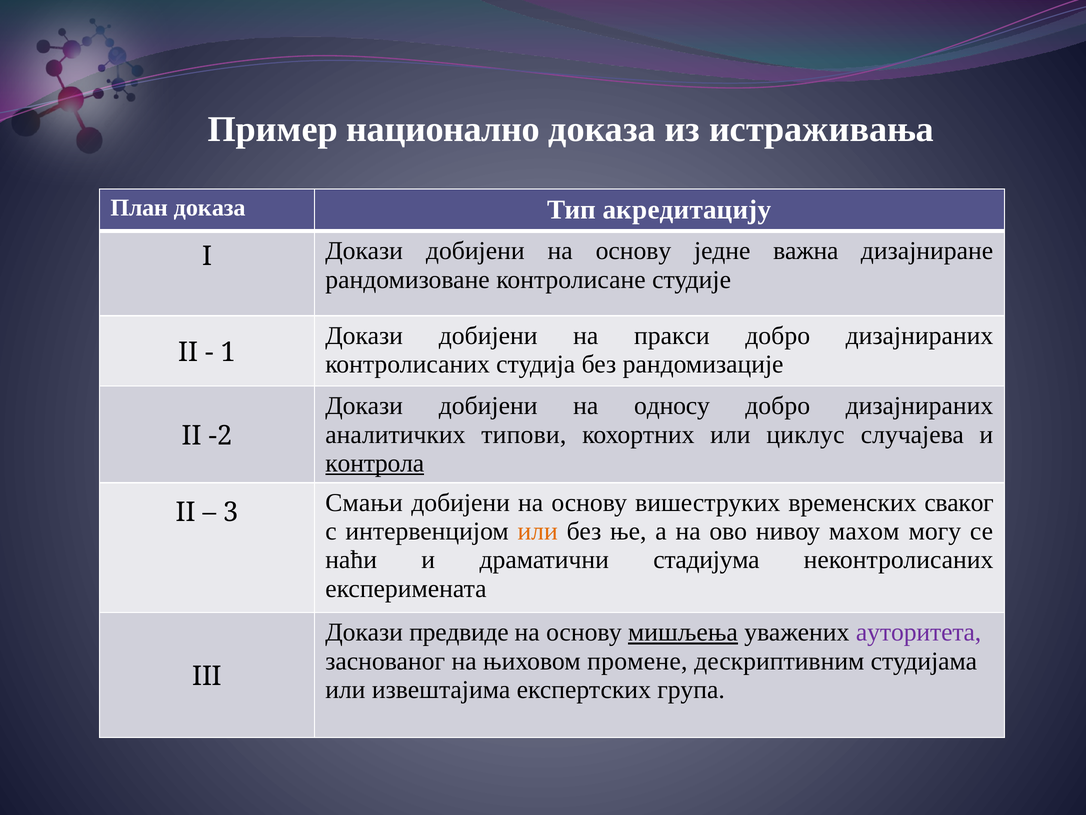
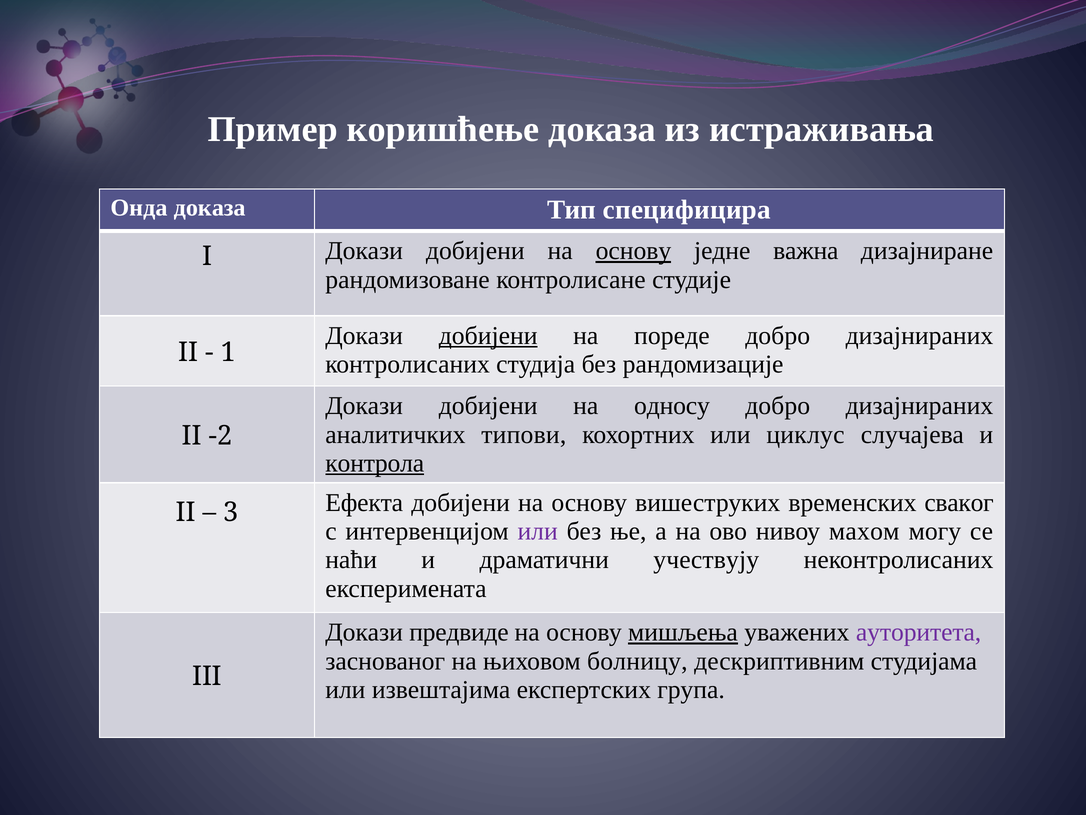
национално: национално -> коришћење
План: План -> Онда
акредитацију: акредитацију -> специфицира
основу at (633, 251) underline: none -> present
добијени at (488, 336) underline: none -> present
пракси: пракси -> пореде
Смањи: Смањи -> Ефекта
или at (538, 531) colour: orange -> purple
стадијума: стадијума -> учествују
промене: промене -> болницу
